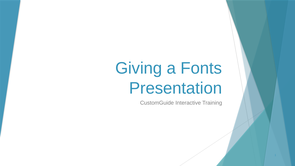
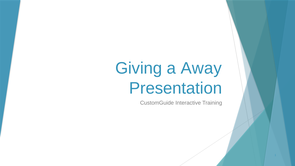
Fonts: Fonts -> Away
